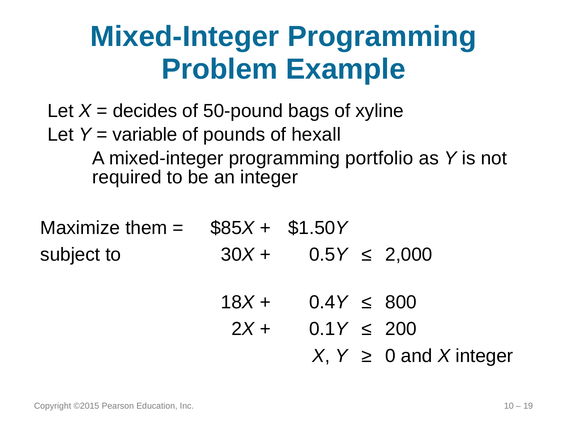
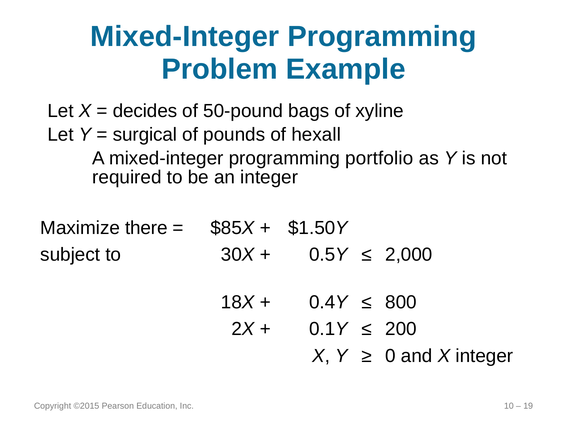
variable: variable -> surgical
them: them -> there
